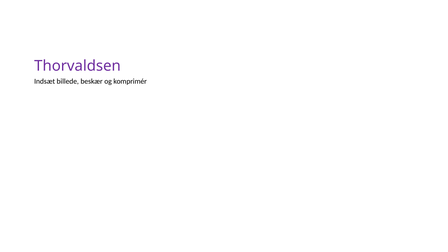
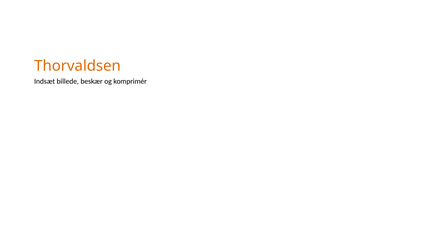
Thorvaldsen colour: purple -> orange
